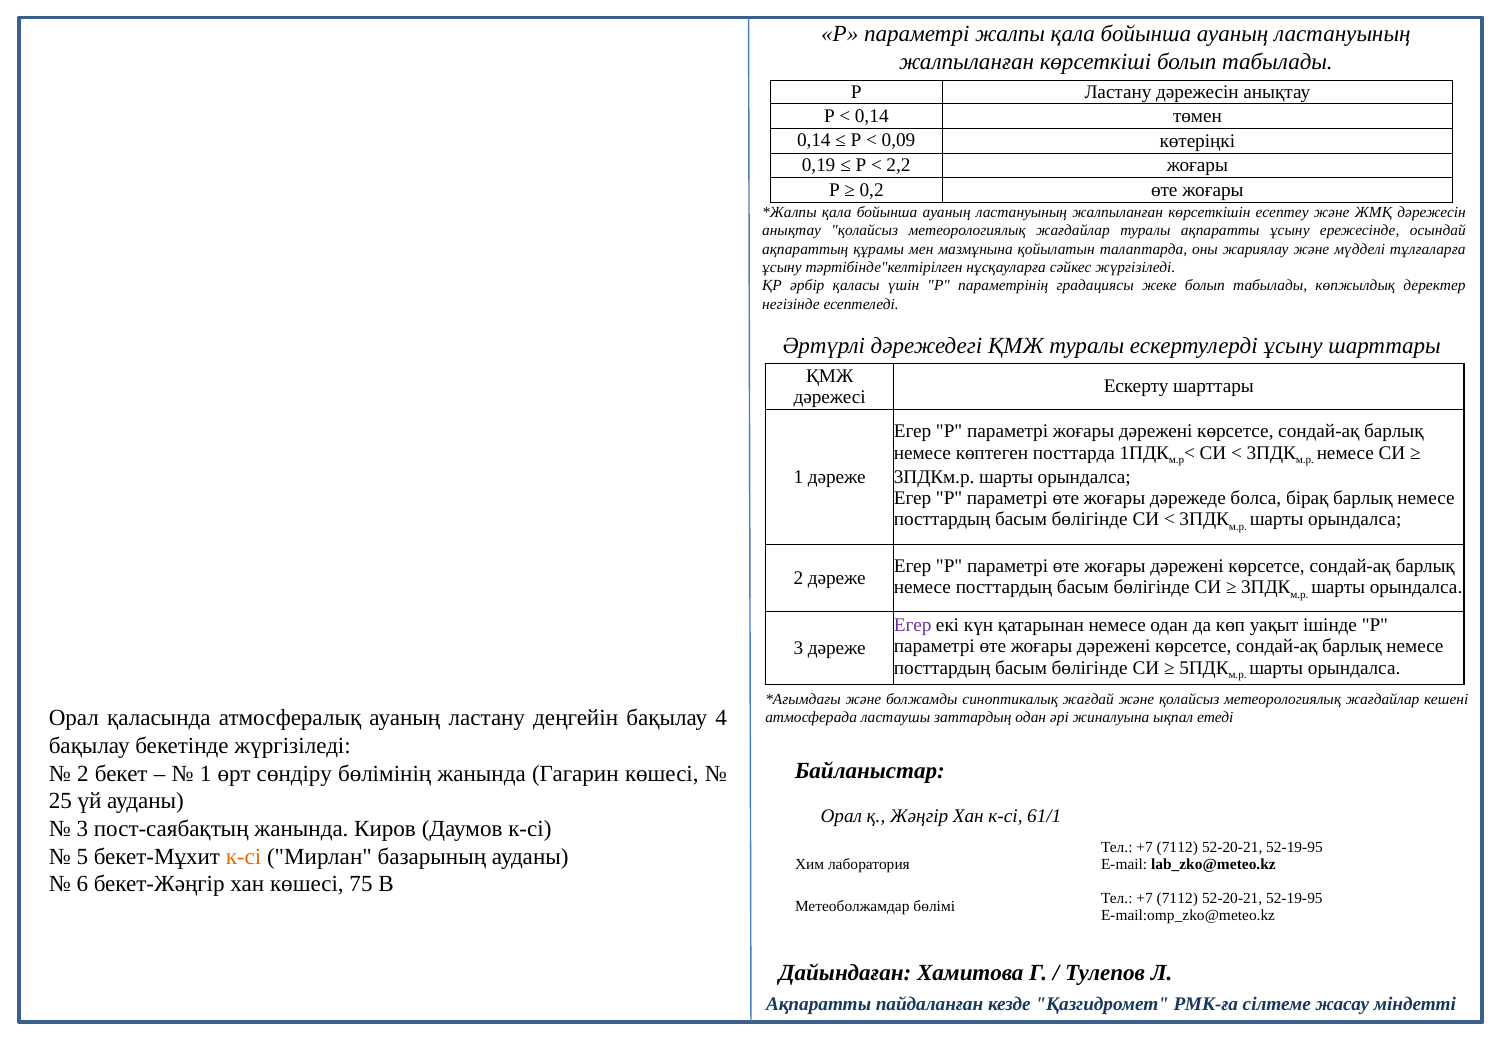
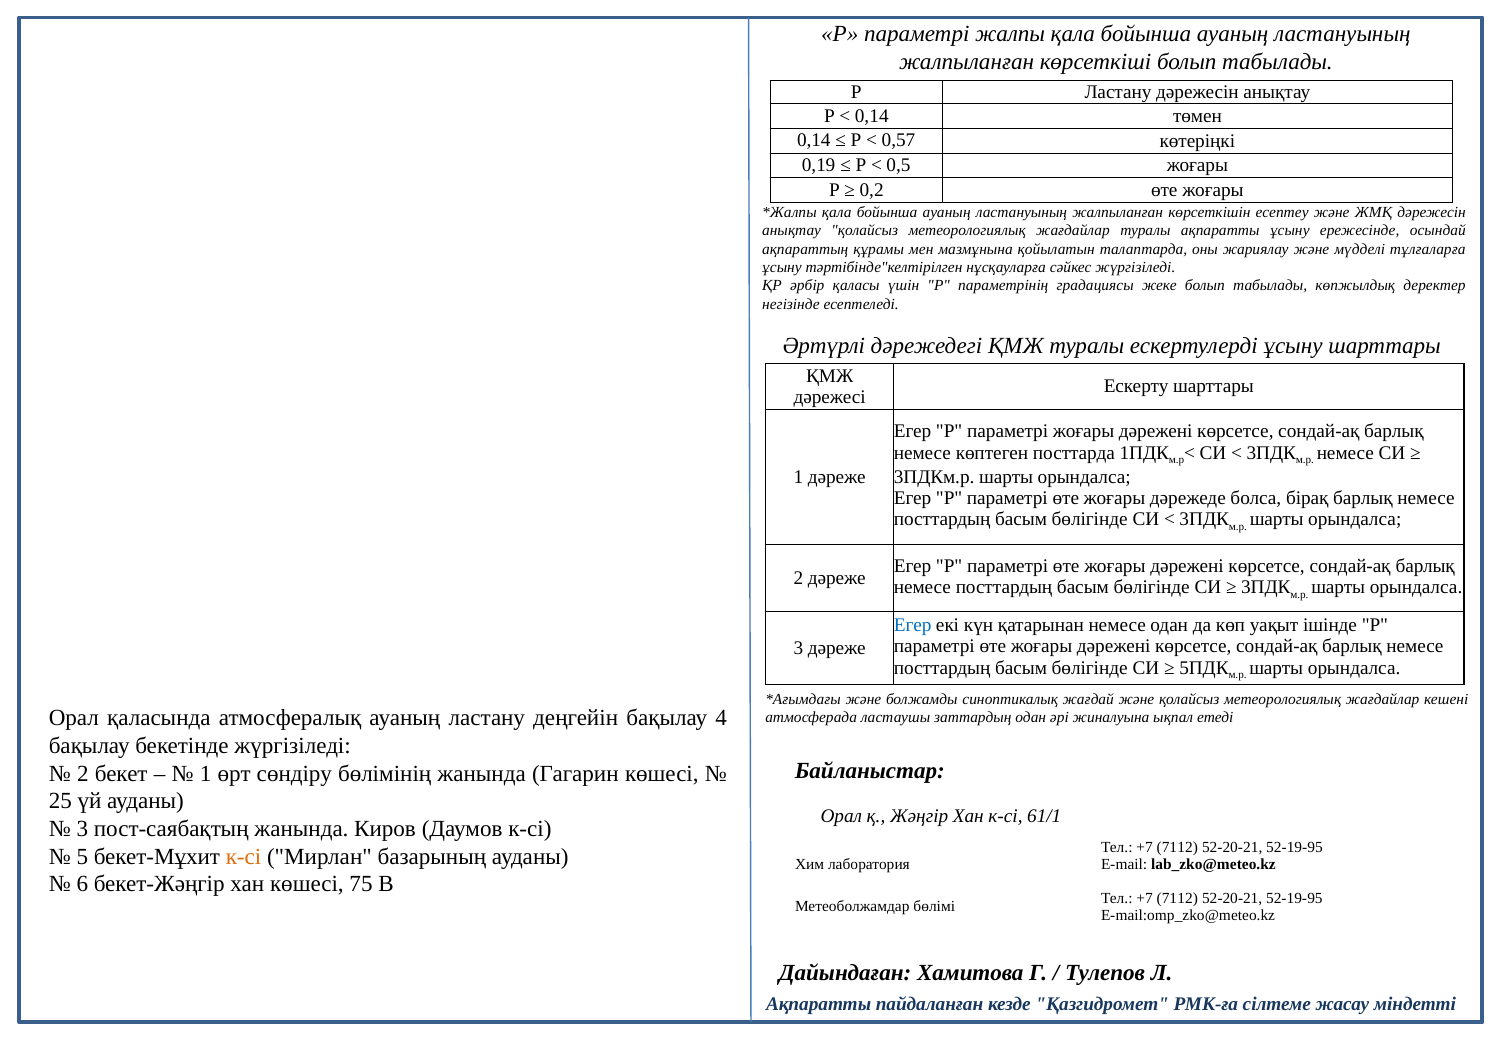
0,09: 0,09 -> 0,57
2,2: 2,2 -> 0,5
Егер at (913, 625) colour: purple -> blue
